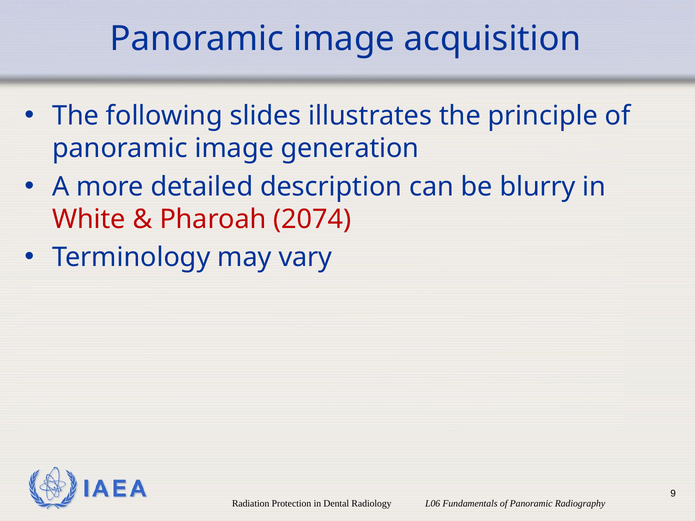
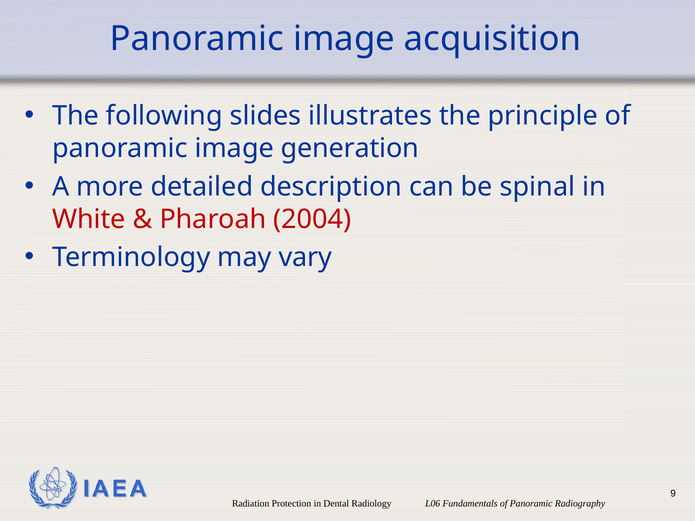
blurry: blurry -> spinal
2074: 2074 -> 2004
